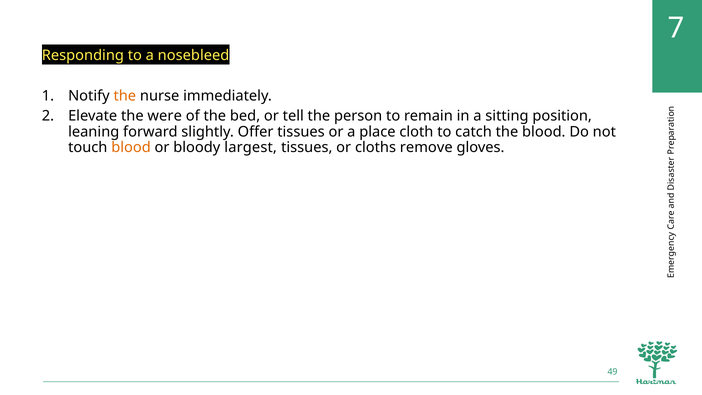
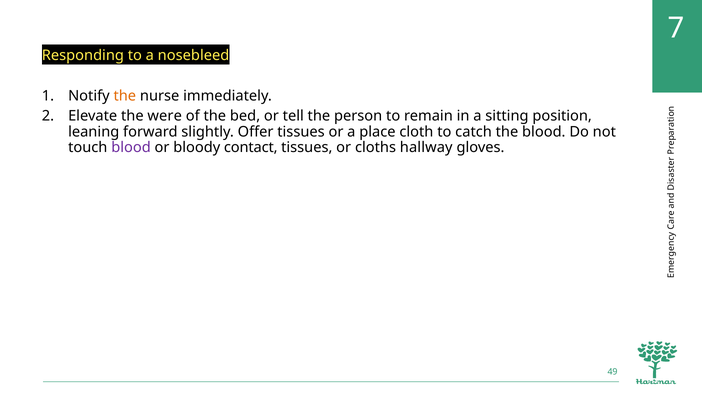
blood at (131, 148) colour: orange -> purple
largest: largest -> contact
remove: remove -> hallway
